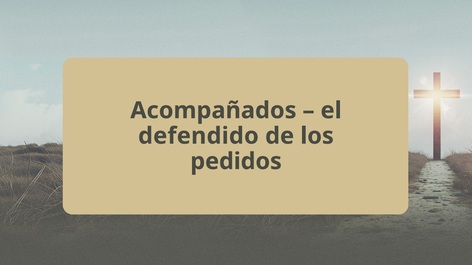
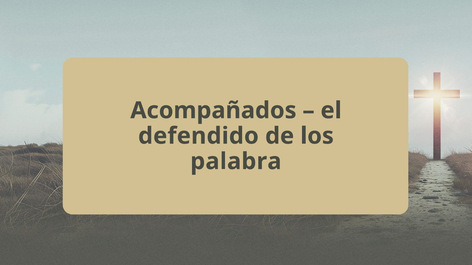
pedidos: pedidos -> palabra
